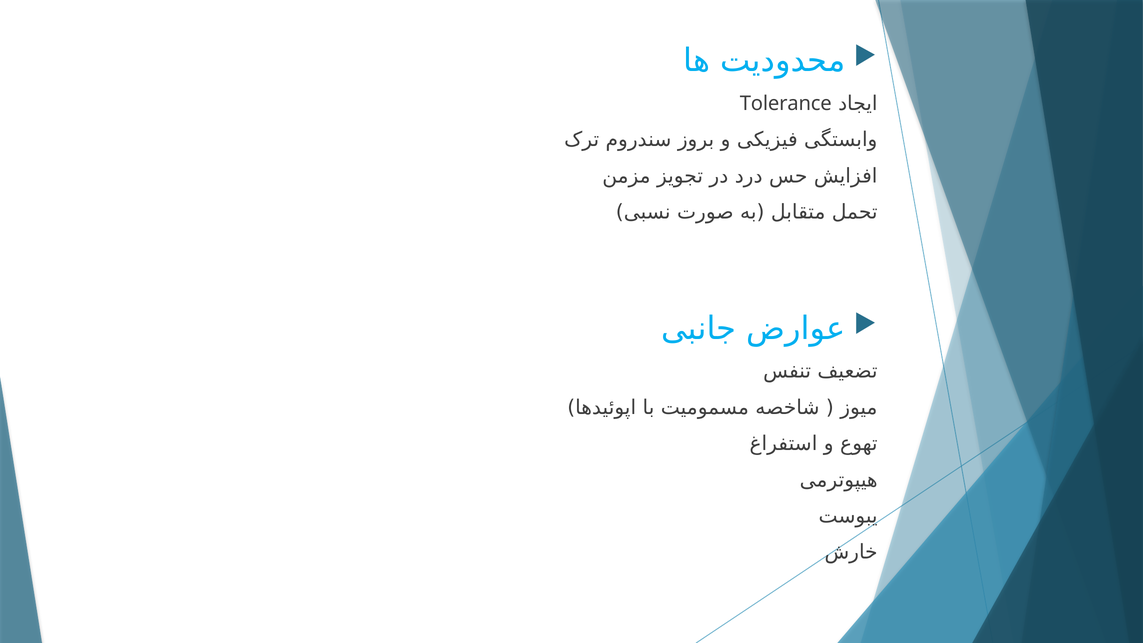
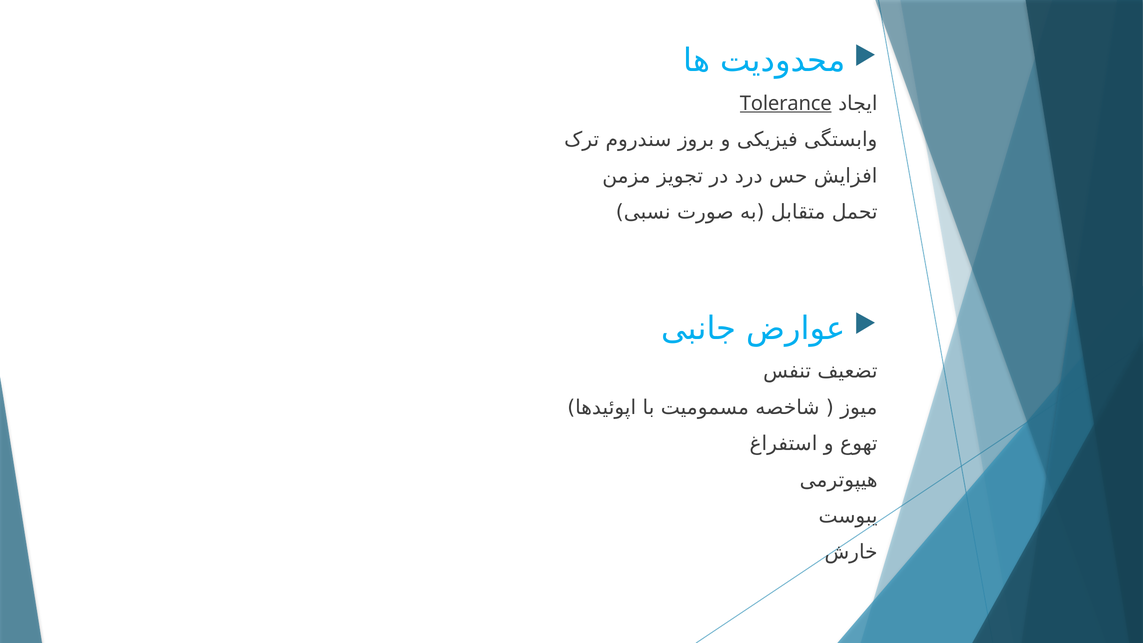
Tolerance underline: none -> present
